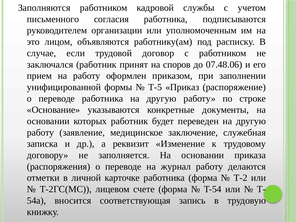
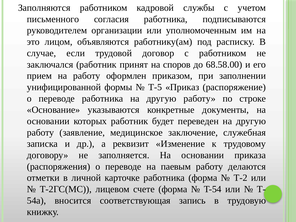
07.48.06: 07.48.06 -> 68.58.00
журнал: журнал -> паевым
